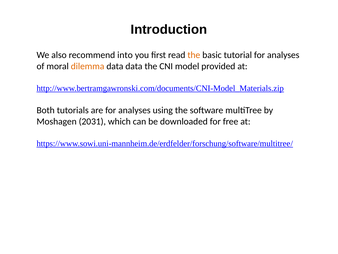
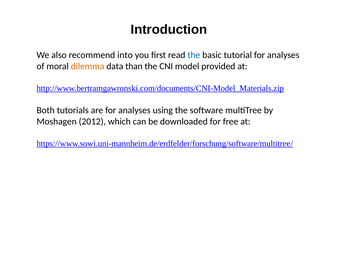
the at (194, 55) colour: orange -> blue
data data: data -> than
2031: 2031 -> 2012
